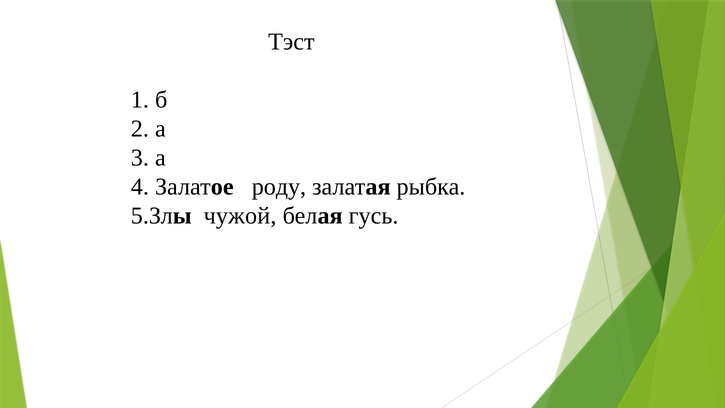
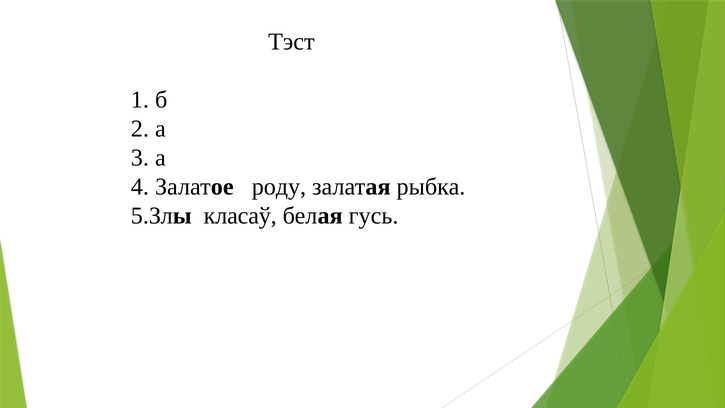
чужой: чужой -> класаў
